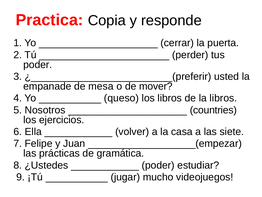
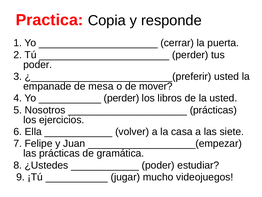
queso at (121, 98): queso -> perder
la libros: libros -> usted
countries at (213, 110): countries -> prácticas
